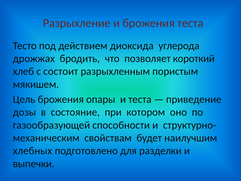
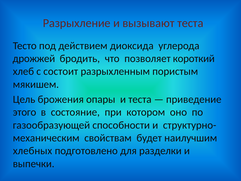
и брожения: брожения -> вызывают
дрожжах: дрожжах -> дрожжей
дозы: дозы -> этого
